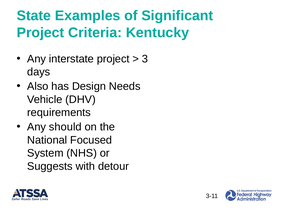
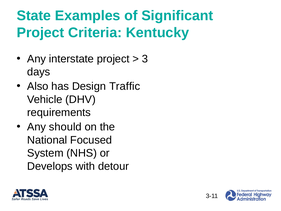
Needs: Needs -> Traffic
Suggests: Suggests -> Develops
